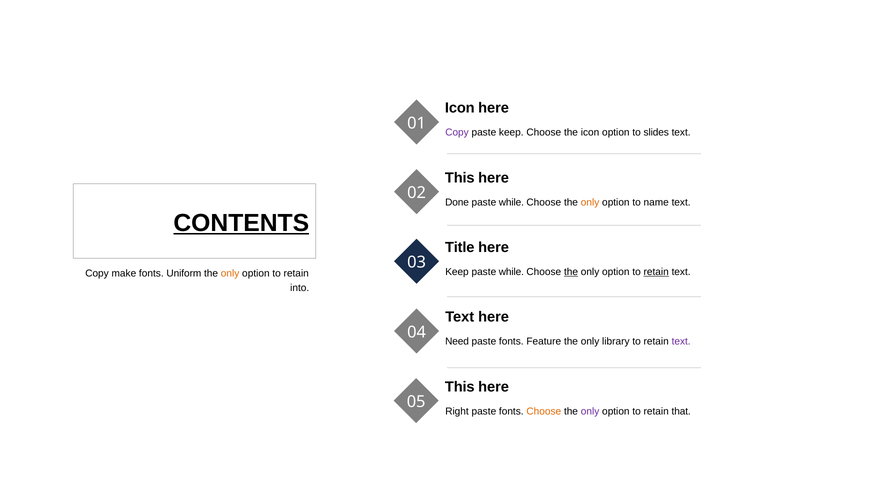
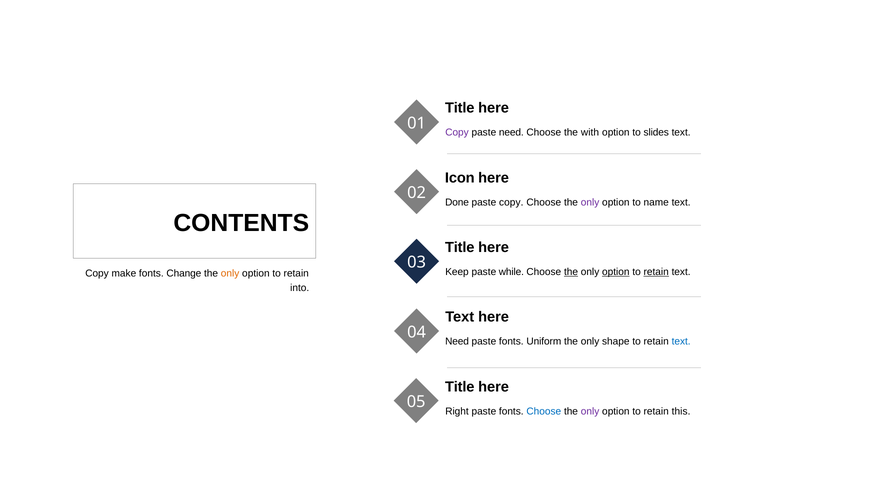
Icon at (460, 108): Icon -> Title
paste keep: keep -> need
the icon: icon -> with
This at (460, 178): This -> Icon
while at (511, 202): while -> copy
only at (590, 202) colour: orange -> purple
CONTENTS underline: present -> none
option at (616, 272) underline: none -> present
Uniform: Uniform -> Change
Feature: Feature -> Uniform
library: library -> shape
text at (681, 342) colour: purple -> blue
This at (460, 387): This -> Title
Choose at (544, 411) colour: orange -> blue
that: that -> this
